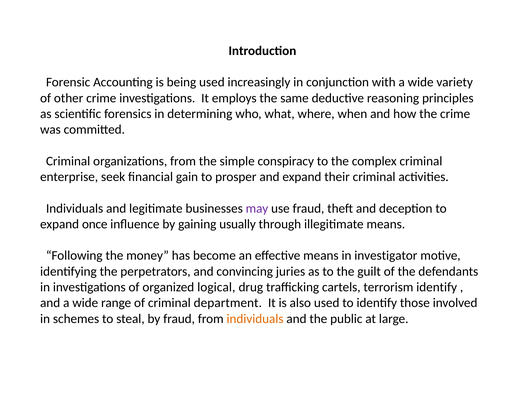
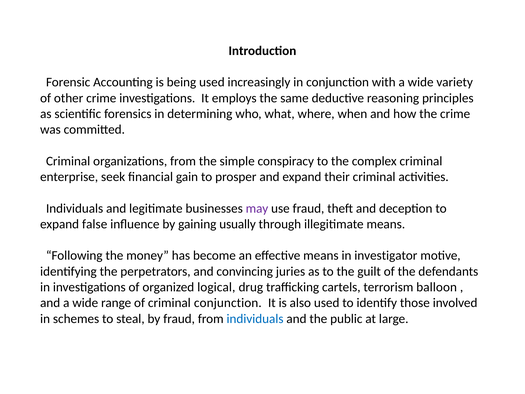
once: once -> false
terrorism identify: identify -> balloon
criminal department: department -> conjunction
individuals at (255, 318) colour: orange -> blue
